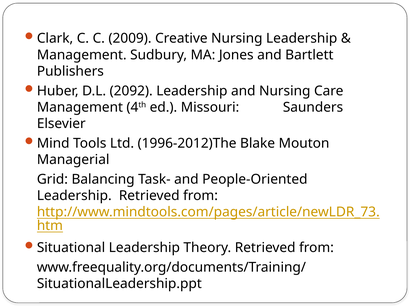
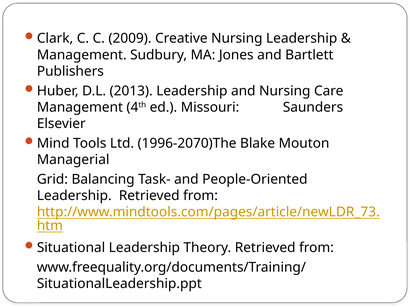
2092: 2092 -> 2013
1996-2012)The: 1996-2012)The -> 1996-2070)The
